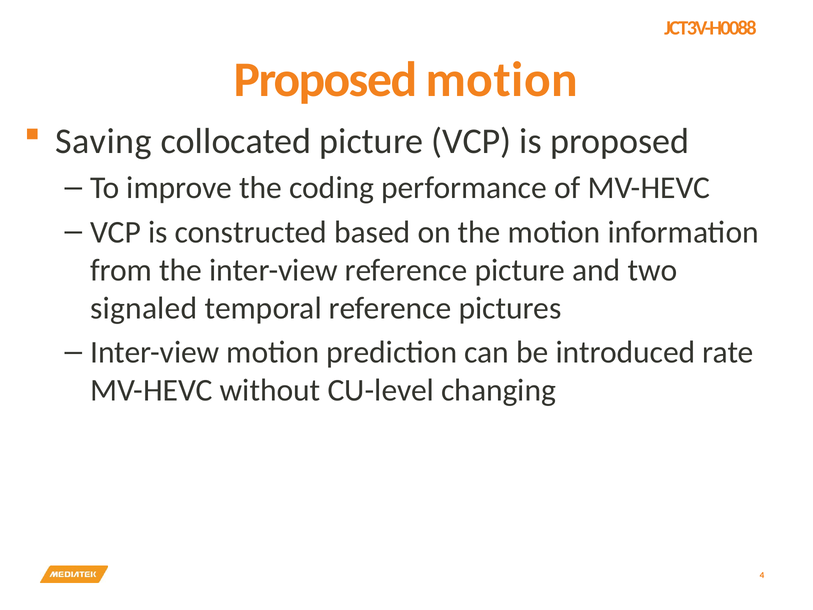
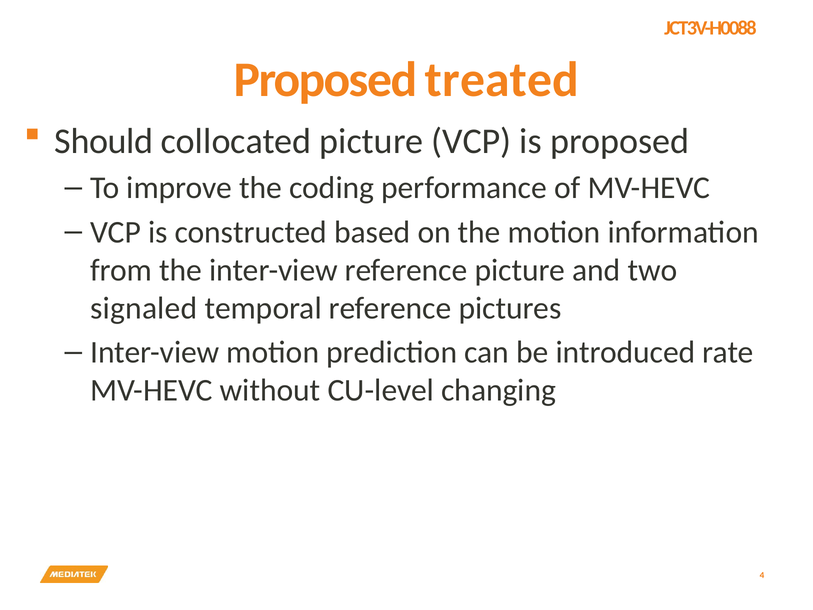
Proposed motion: motion -> treated
Saving: Saving -> Should
